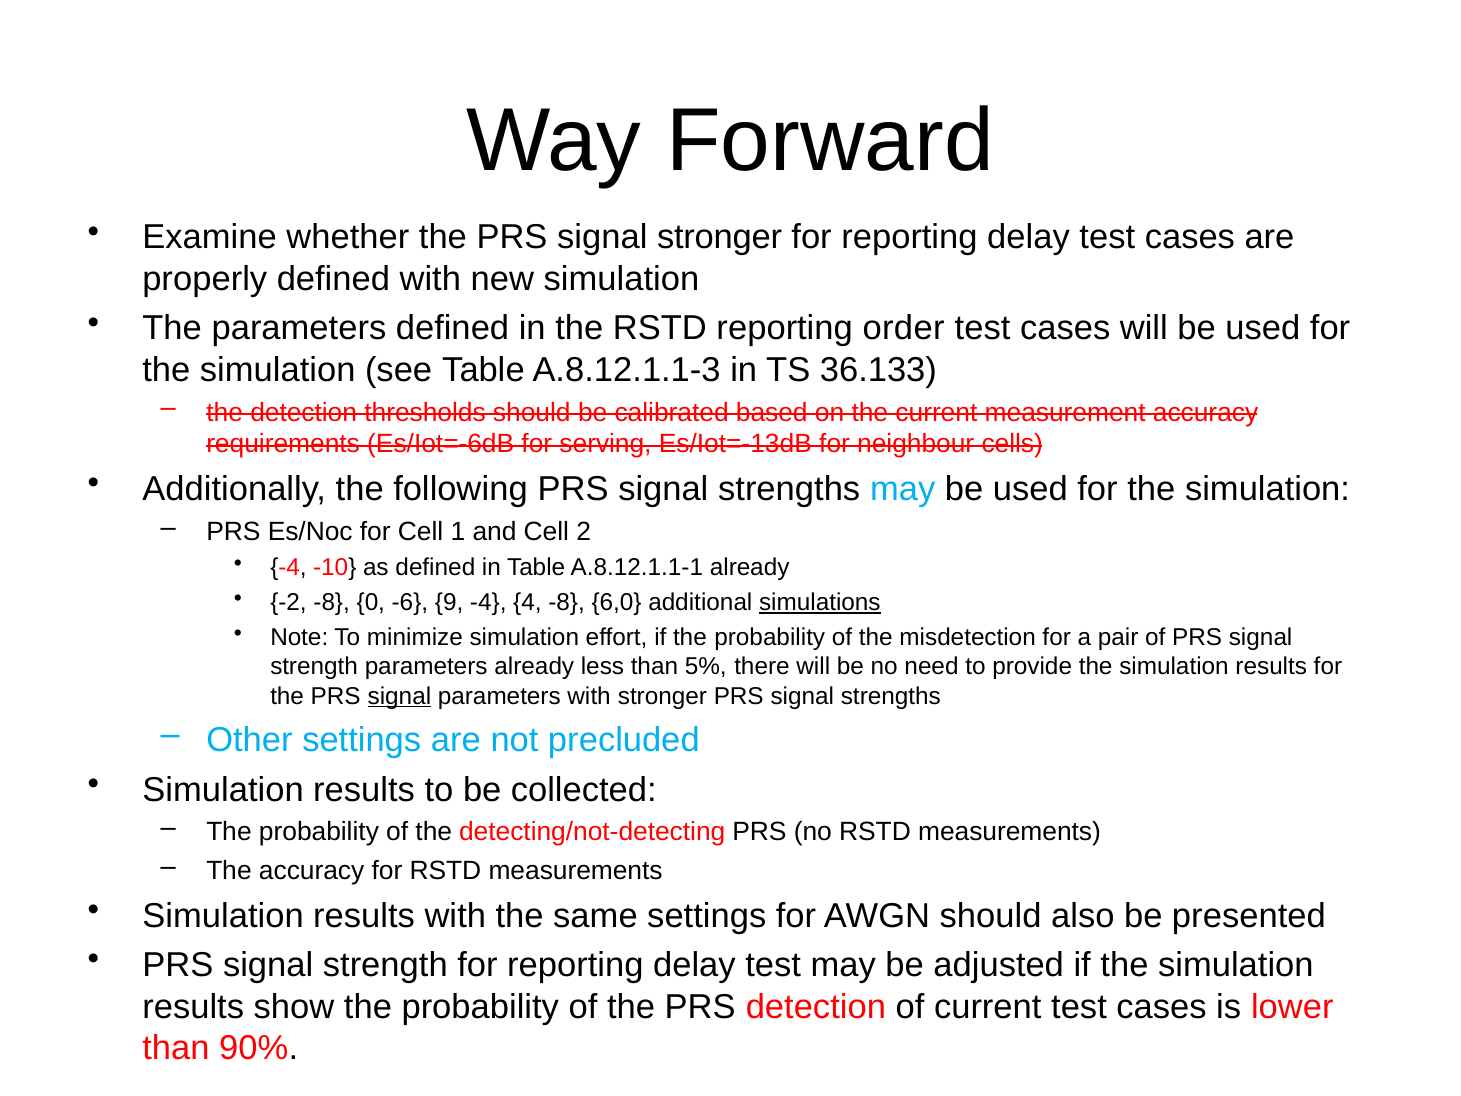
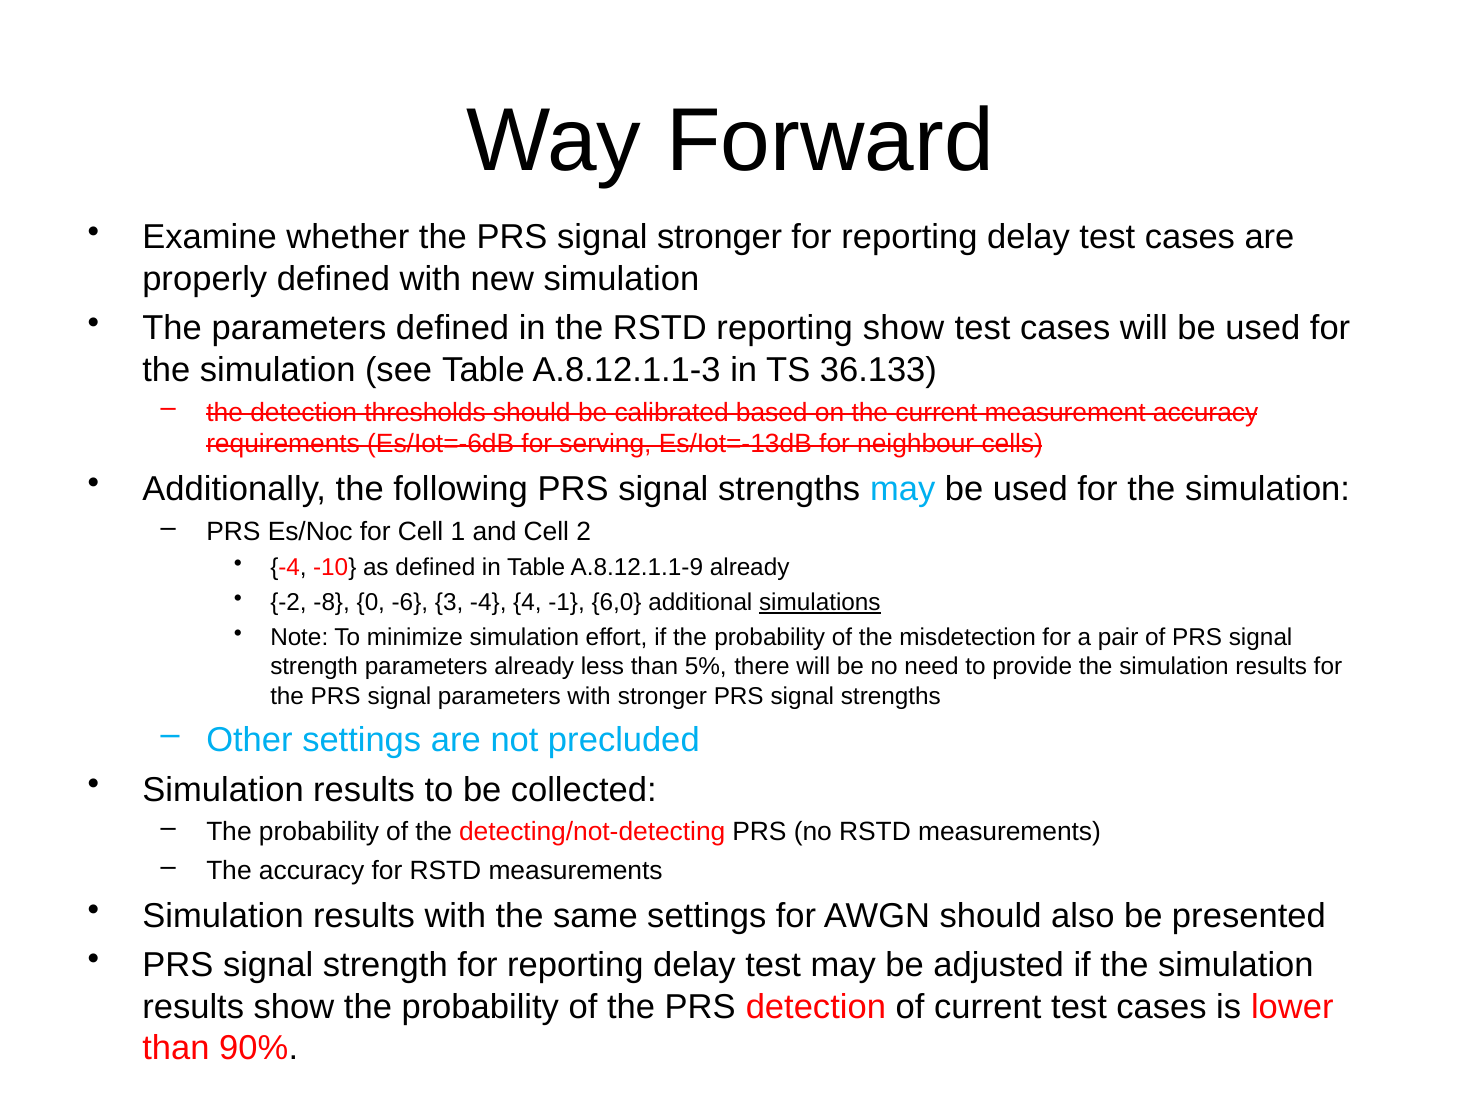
reporting order: order -> show
A.8.12.1.1-1: A.8.12.1.1-1 -> A.8.12.1.1-9
9: 9 -> 3
4 -8: -8 -> -1
signal at (399, 696) underline: present -> none
